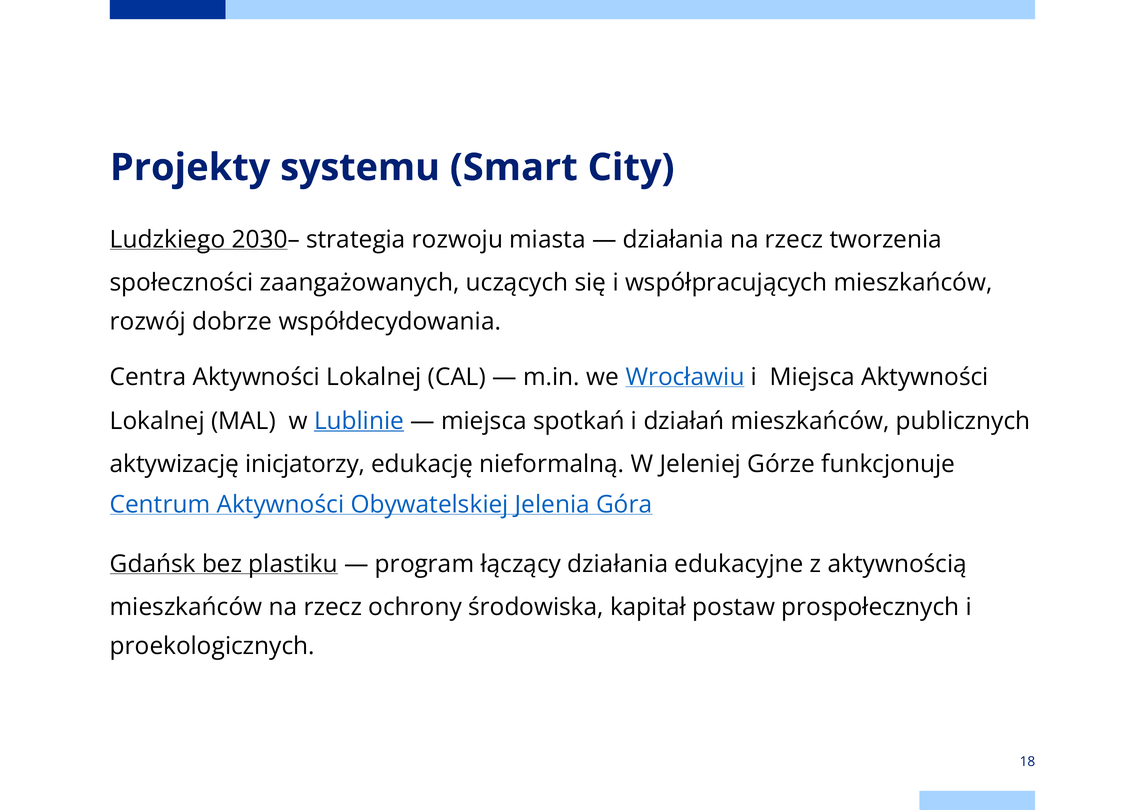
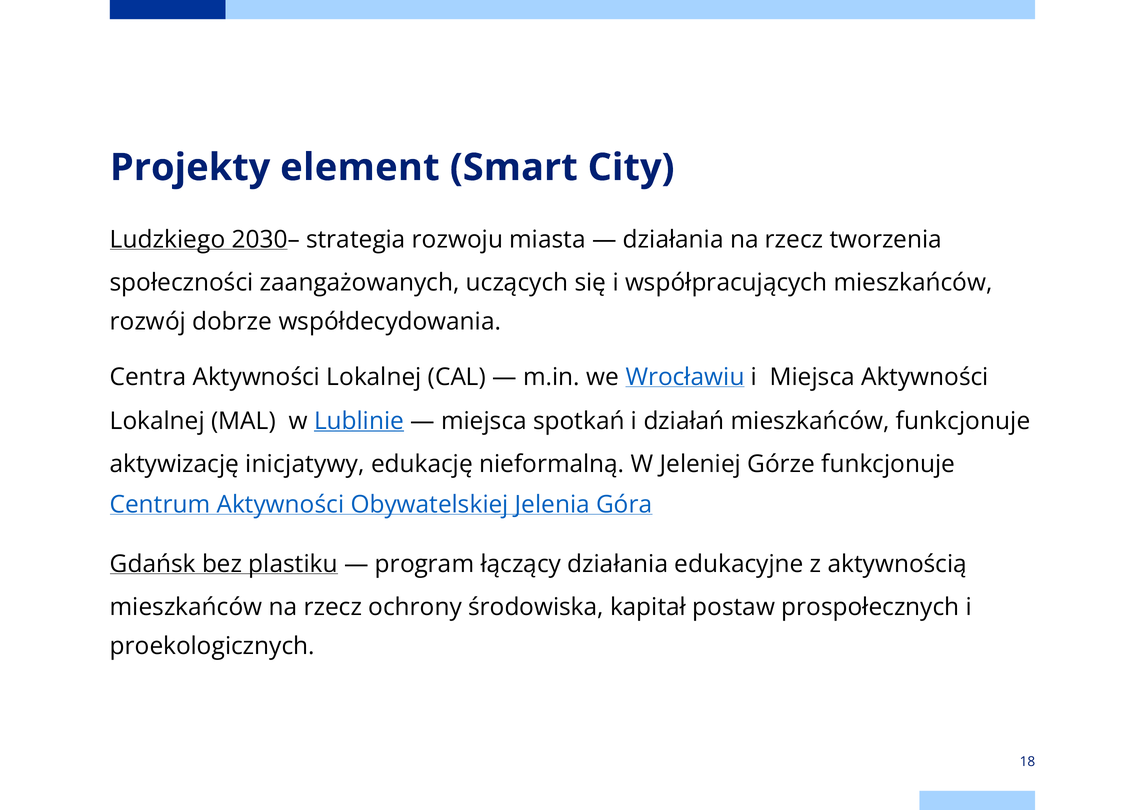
systemu: systemu -> element
mieszkańców publicznych: publicznych -> funkcjonuje
inicjatorzy: inicjatorzy -> inicjatywy
